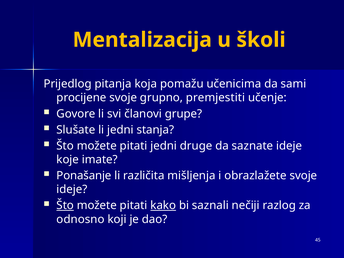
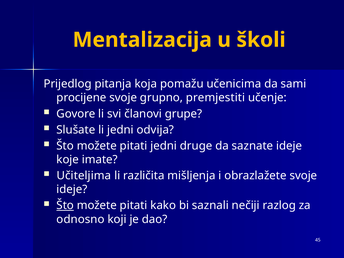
stanja: stanja -> odvija
Ponašanje: Ponašanje -> Učiteljima
kako underline: present -> none
